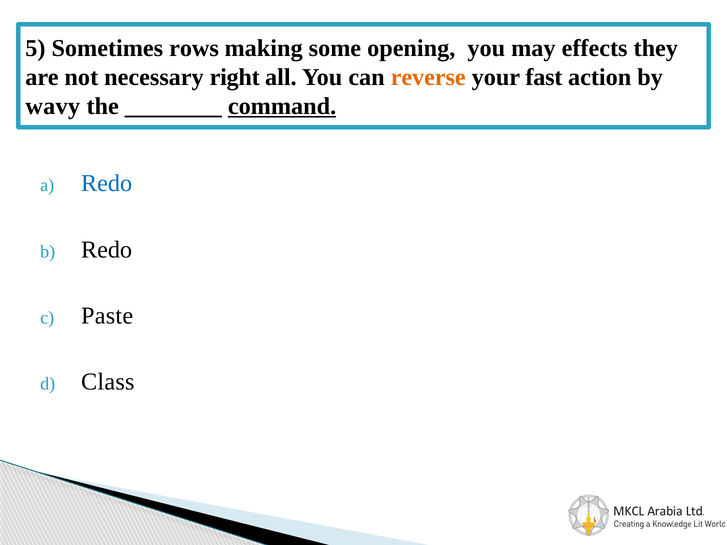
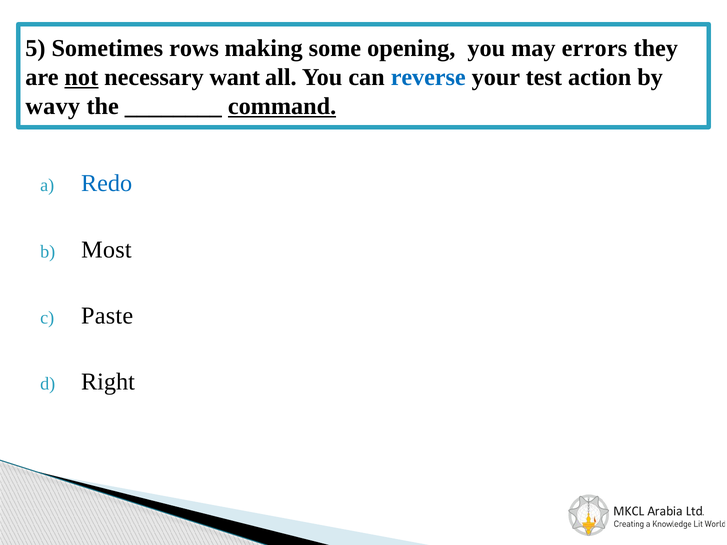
effects: effects -> errors
not underline: none -> present
right: right -> want
reverse colour: orange -> blue
fast: fast -> test
Redo at (107, 250): Redo -> Most
Class: Class -> Right
